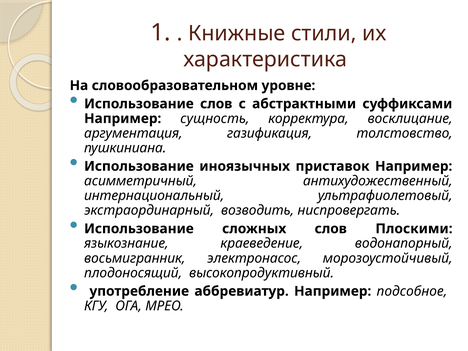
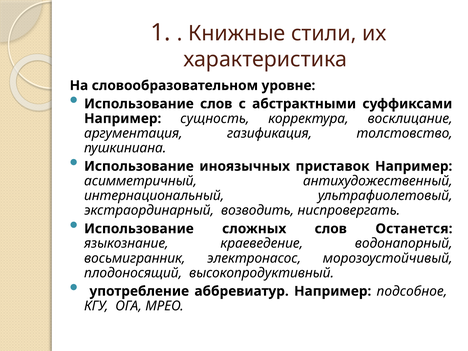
Плоскими: Плоскими -> Останется
